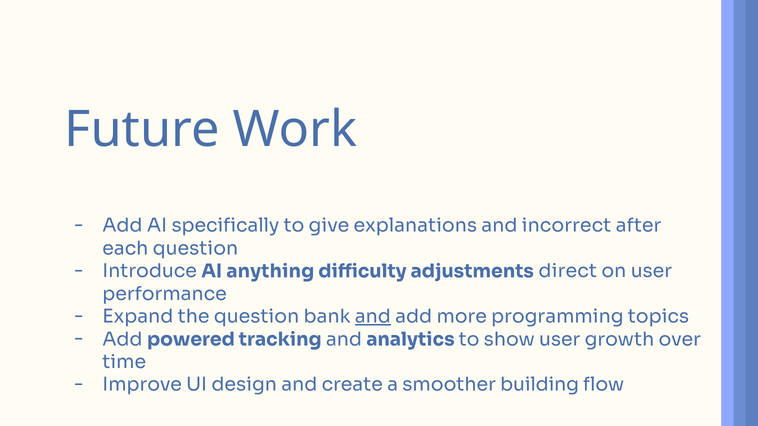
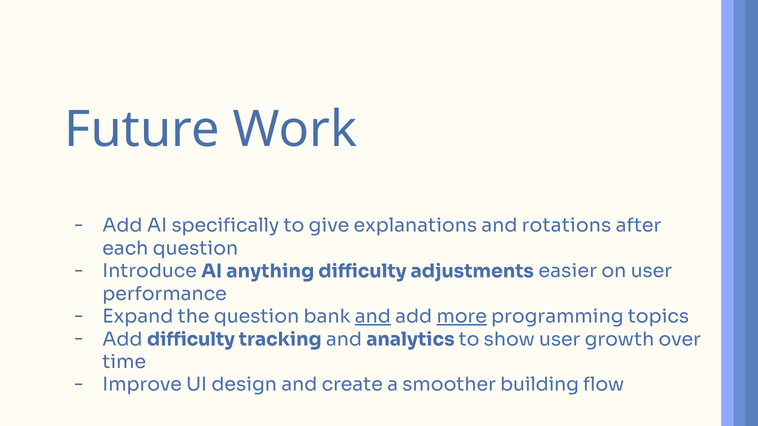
incorrect: incorrect -> rotations
direct: direct -> easier
more underline: none -> present
Add powered: powered -> difficulty
